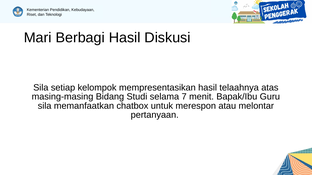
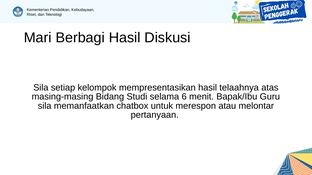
7: 7 -> 6
